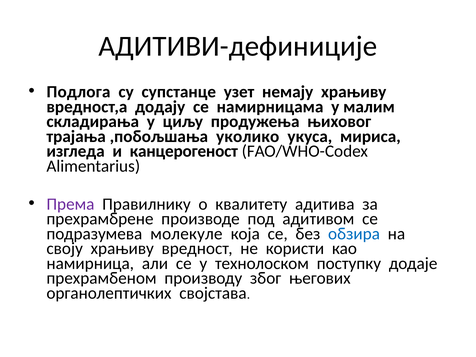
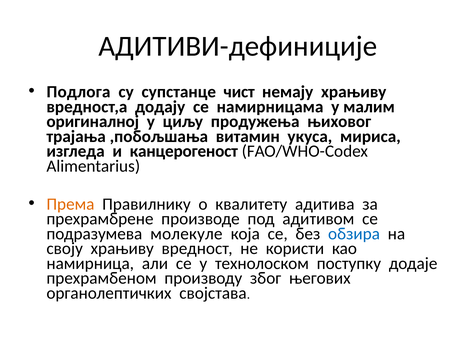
узет: узет -> чист
складирања: складирања -> оригиналној
уколико: уколико -> витамин
Према colour: purple -> orange
